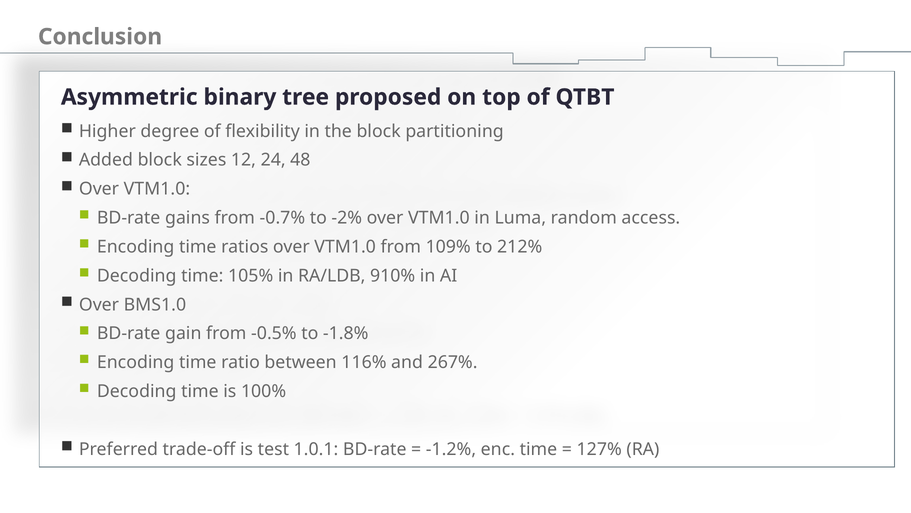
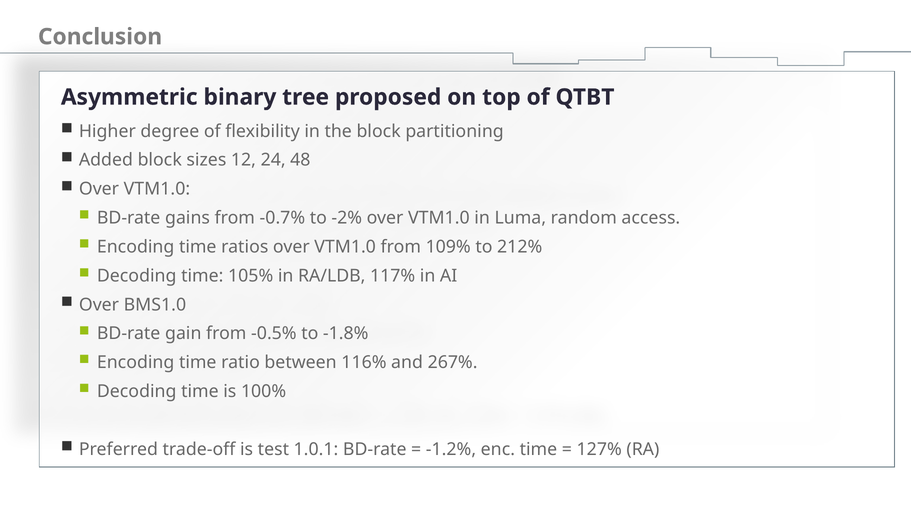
910%: 910% -> 117%
